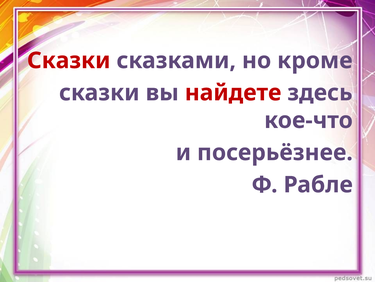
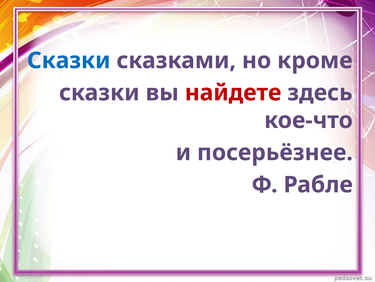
Сказки at (69, 60) colour: red -> blue
